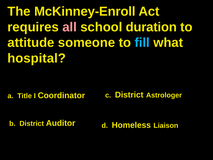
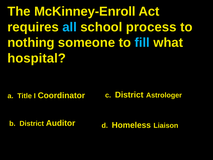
all colour: pink -> light blue
duration: duration -> process
attitude: attitude -> nothing
